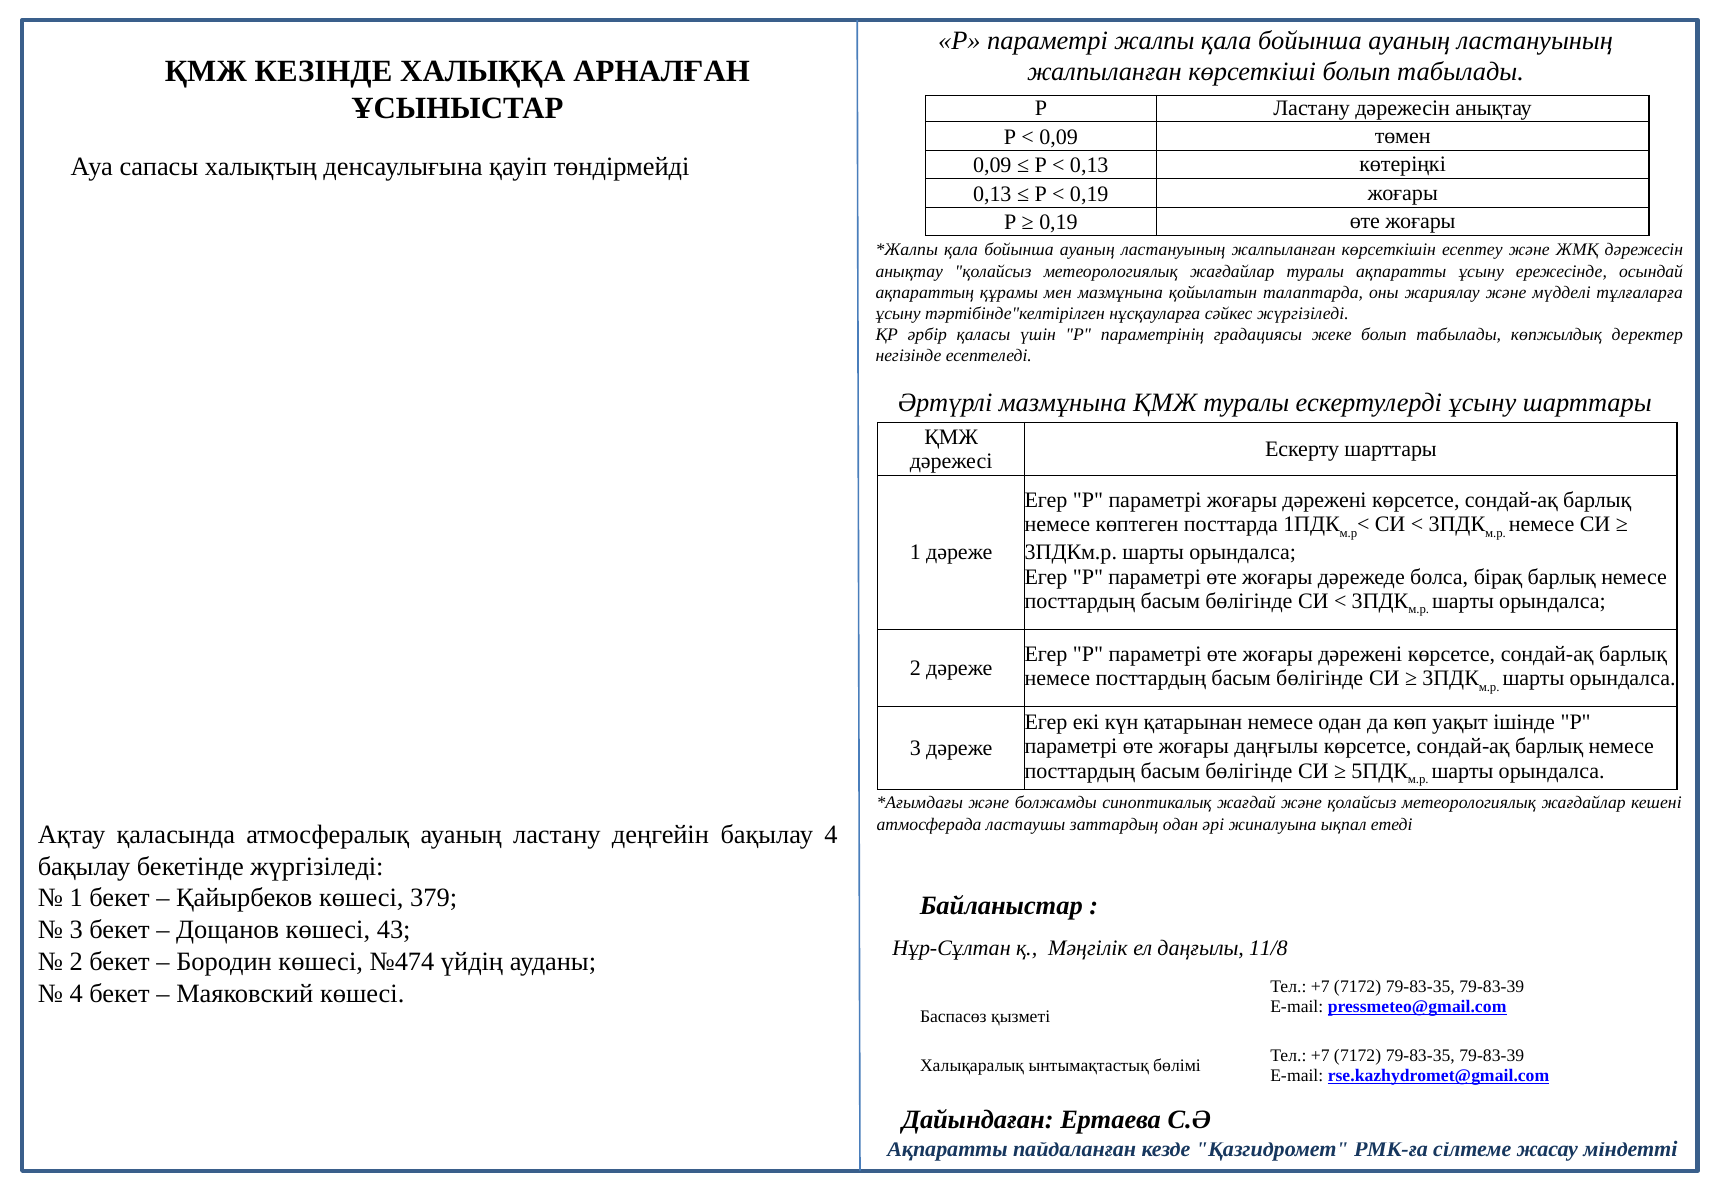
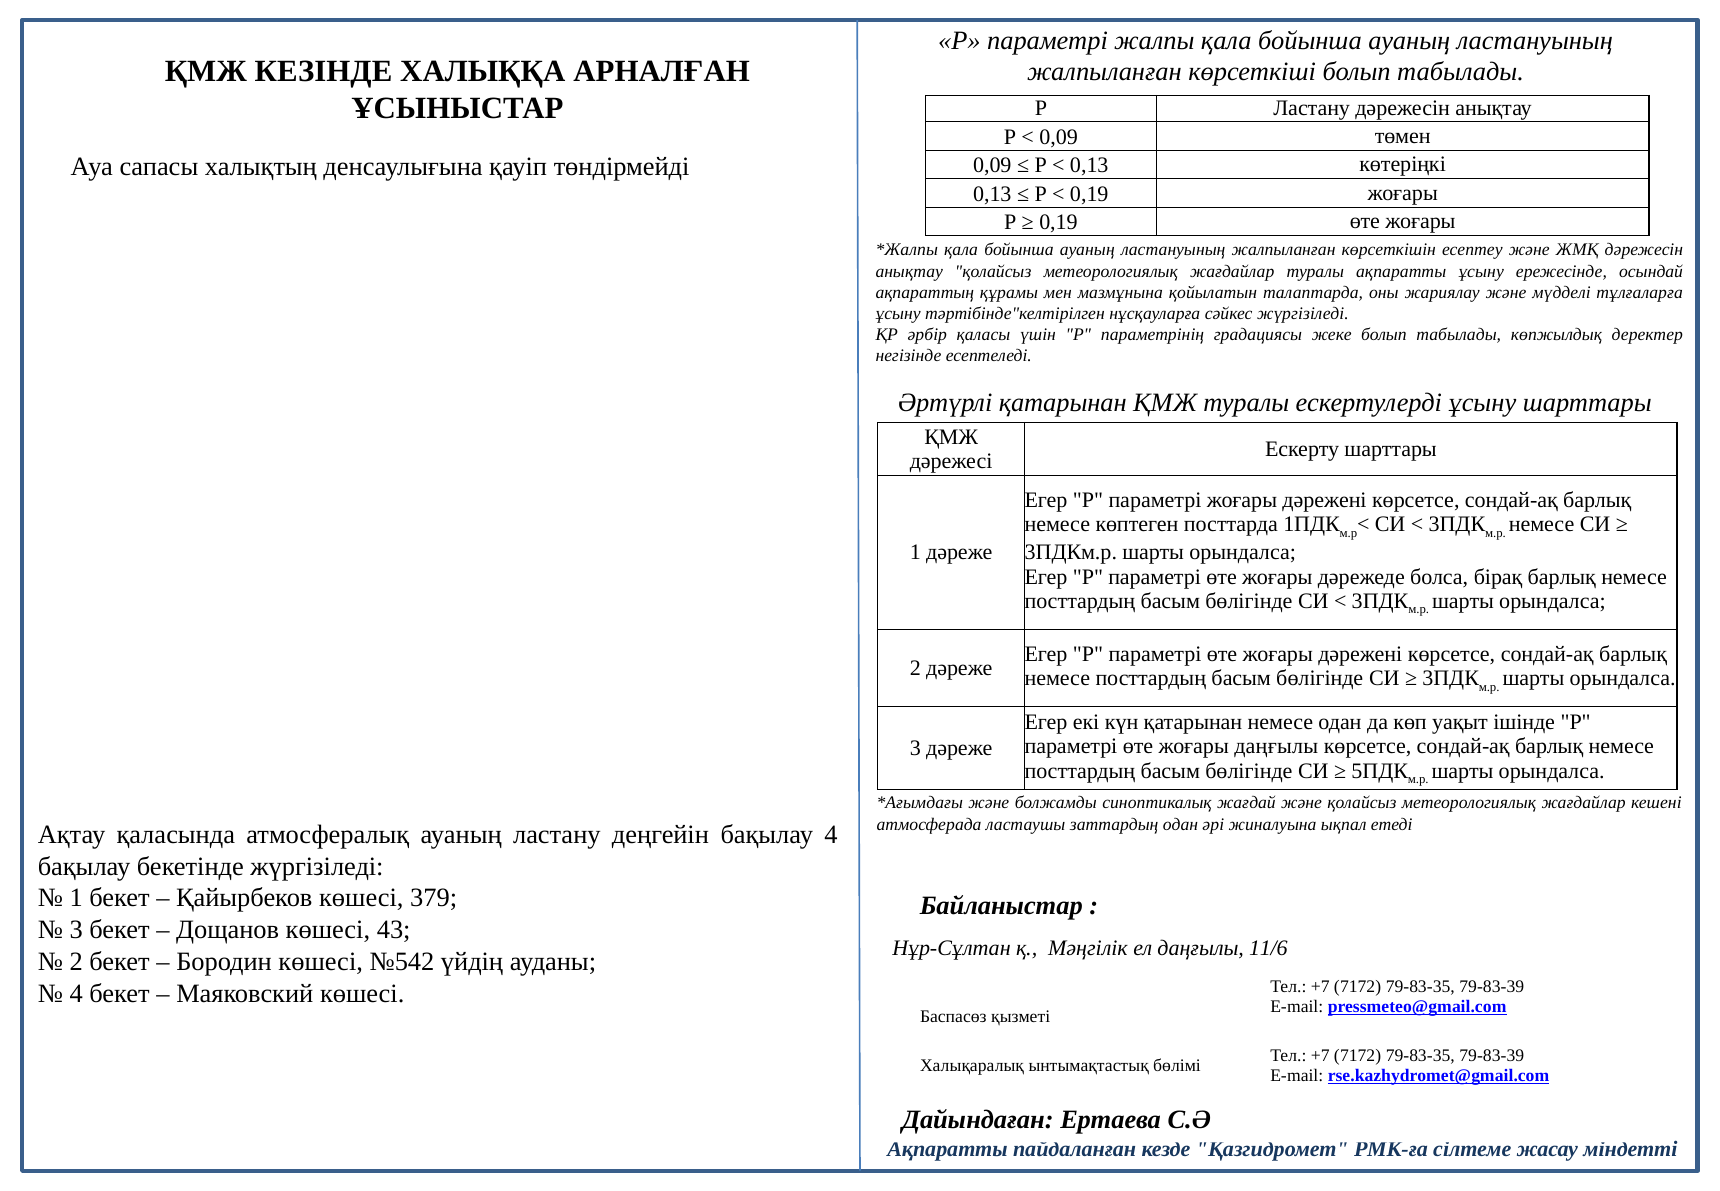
Әртүрлі мазмұнына: мазмұнына -> қатарынан
11/8: 11/8 -> 11/6
№474: №474 -> №542
